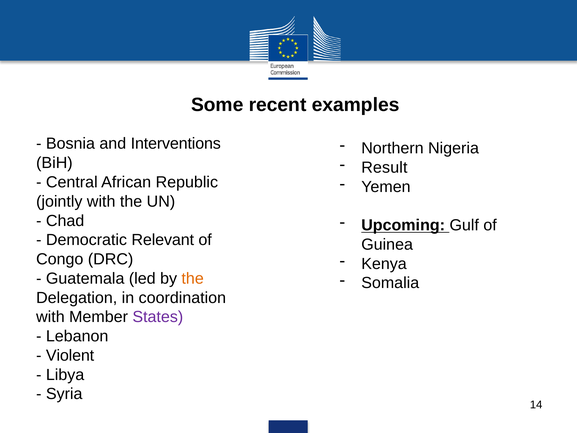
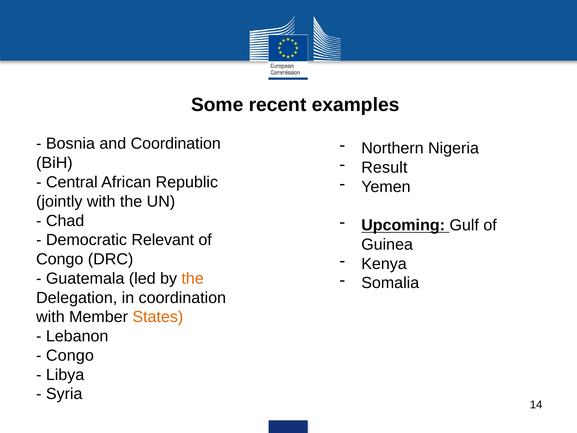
and Interventions: Interventions -> Coordination
States colour: purple -> orange
Violent at (70, 355): Violent -> Congo
